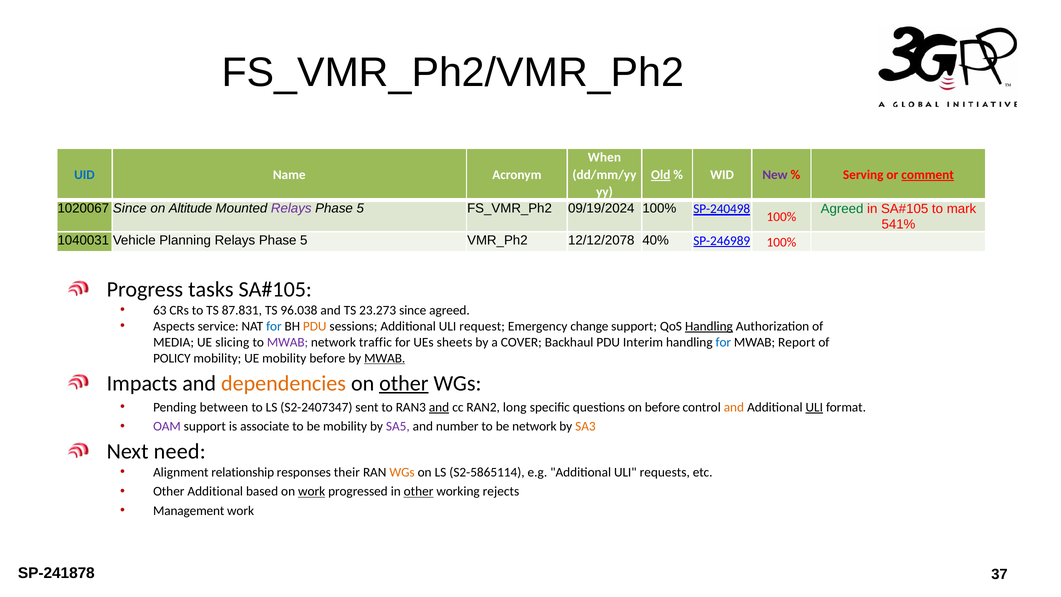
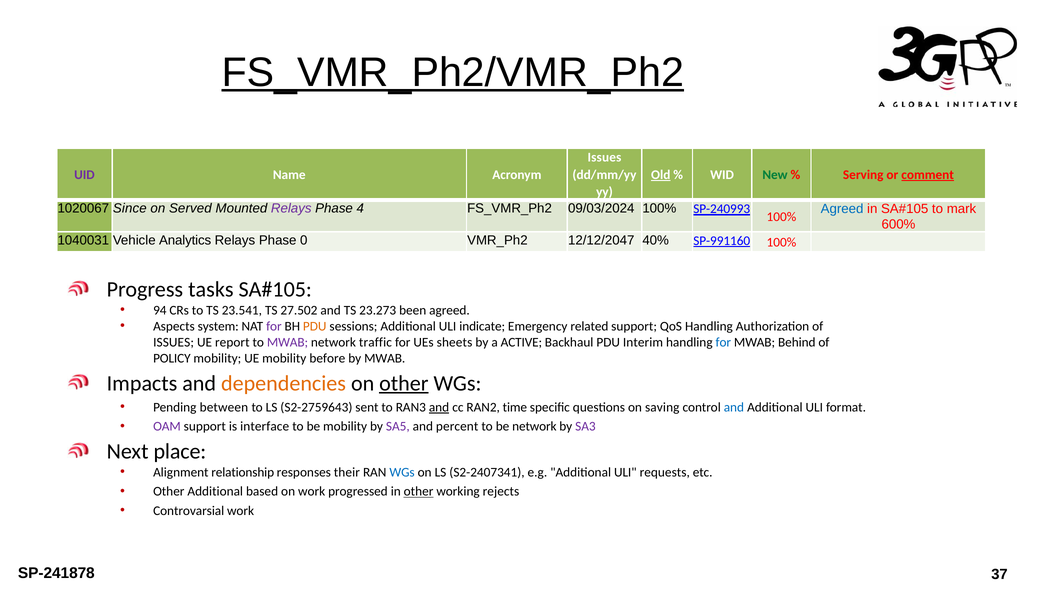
FS_VMR_Ph2/VMR_Ph2 underline: none -> present
When at (604, 158): When -> Issues
UID colour: blue -> purple
New colour: purple -> green
Altitude: Altitude -> Served
5 at (360, 208): 5 -> 4
09/19/2024: 09/19/2024 -> 09/03/2024
SP-240498: SP-240498 -> SP-240993
Agreed at (842, 209) colour: green -> blue
541%: 541% -> 600%
Planning: Planning -> Analytics
5 at (304, 240): 5 -> 0
12/12/2078: 12/12/2078 -> 12/12/2047
SP-246989: SP-246989 -> SP-991160
63: 63 -> 94
87.831: 87.831 -> 23.541
96.038: 96.038 -> 27.502
23.273 since: since -> been
service: service -> system
for at (274, 326) colour: blue -> purple
request: request -> indicate
change: change -> related
Handling at (709, 326) underline: present -> none
MEDIA at (174, 342): MEDIA -> ISSUES
slicing: slicing -> report
COVER: COVER -> ACTIVE
Report: Report -> Behind
MWAB at (385, 358) underline: present -> none
S2-2407347: S2-2407347 -> S2-2759643
long: long -> time
on before: before -> saving
and at (734, 407) colour: orange -> blue
ULI at (814, 407) underline: present -> none
associate: associate -> interface
number: number -> percent
SA3 colour: orange -> purple
need: need -> place
WGs at (402, 472) colour: orange -> blue
S2-5865114: S2-5865114 -> S2-2407341
work at (312, 491) underline: present -> none
Management: Management -> Controvarsial
